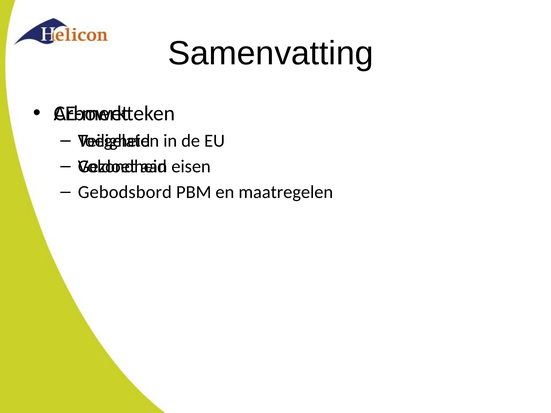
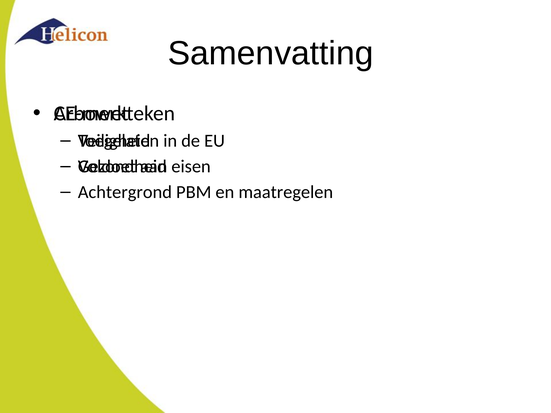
Gebodsbord: Gebodsbord -> Achtergrond
